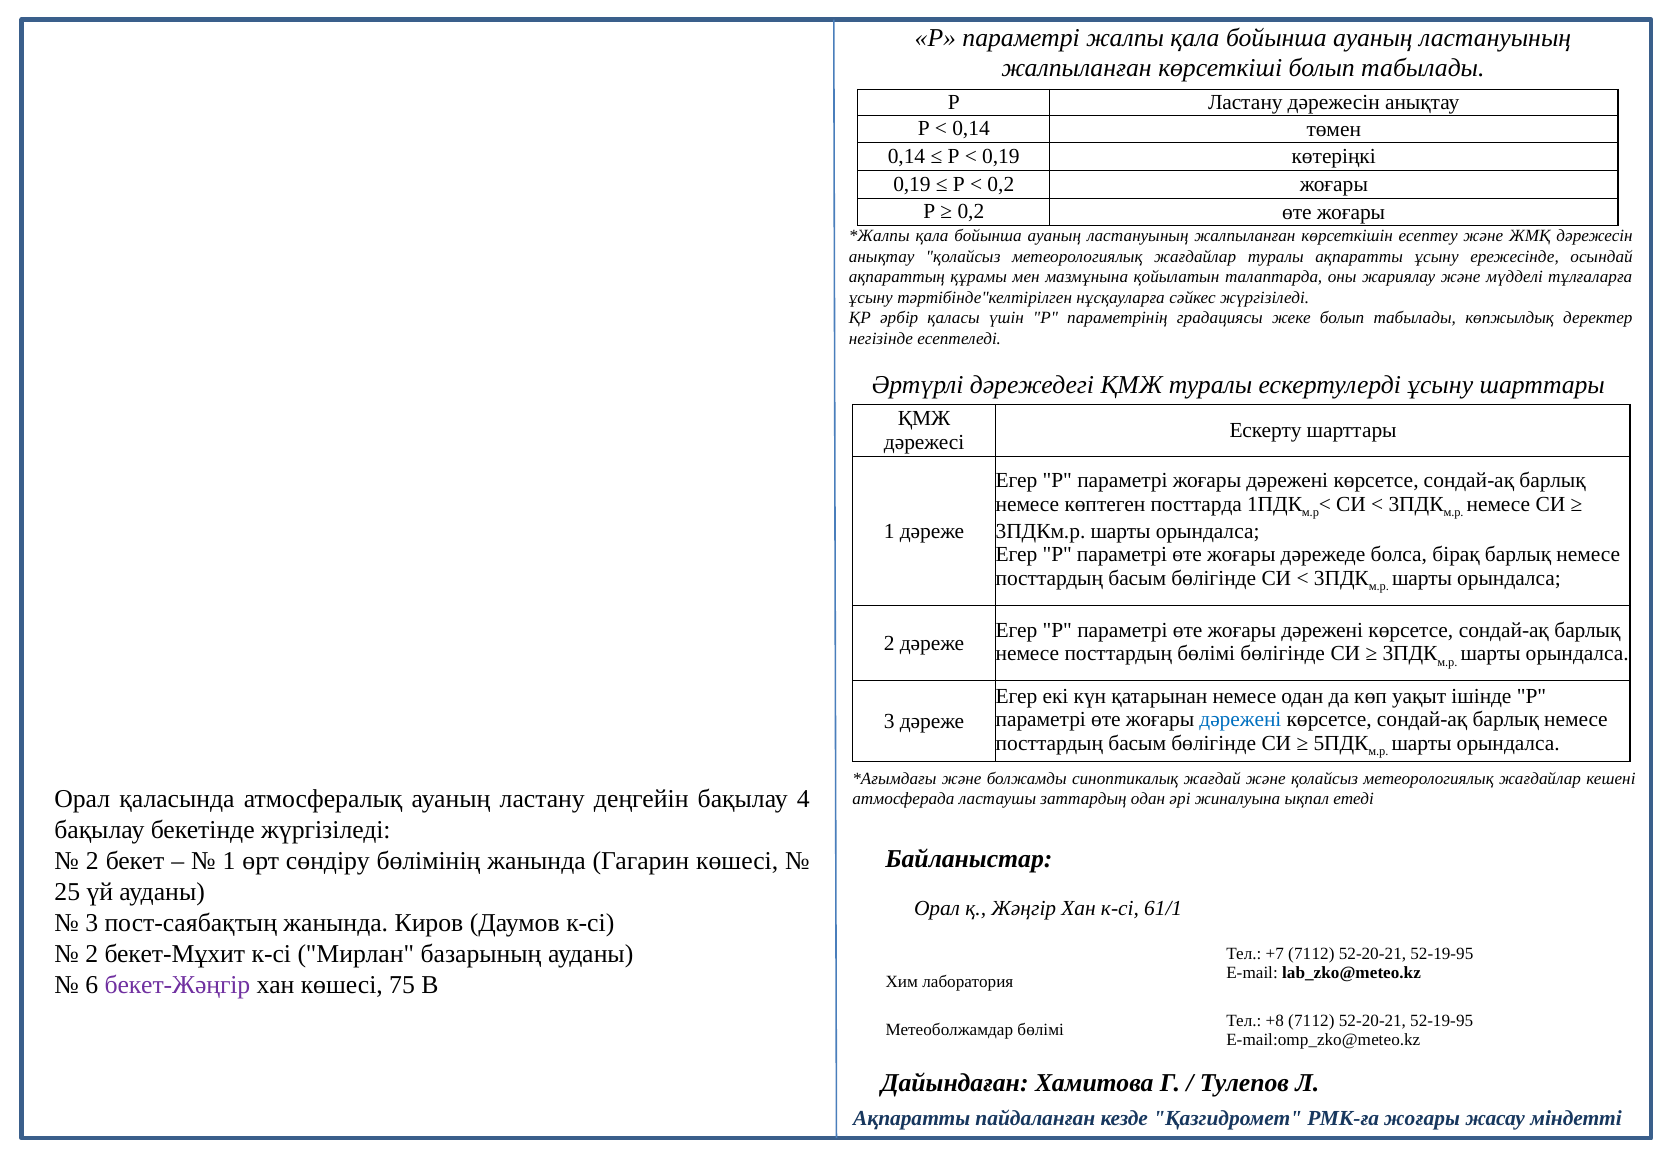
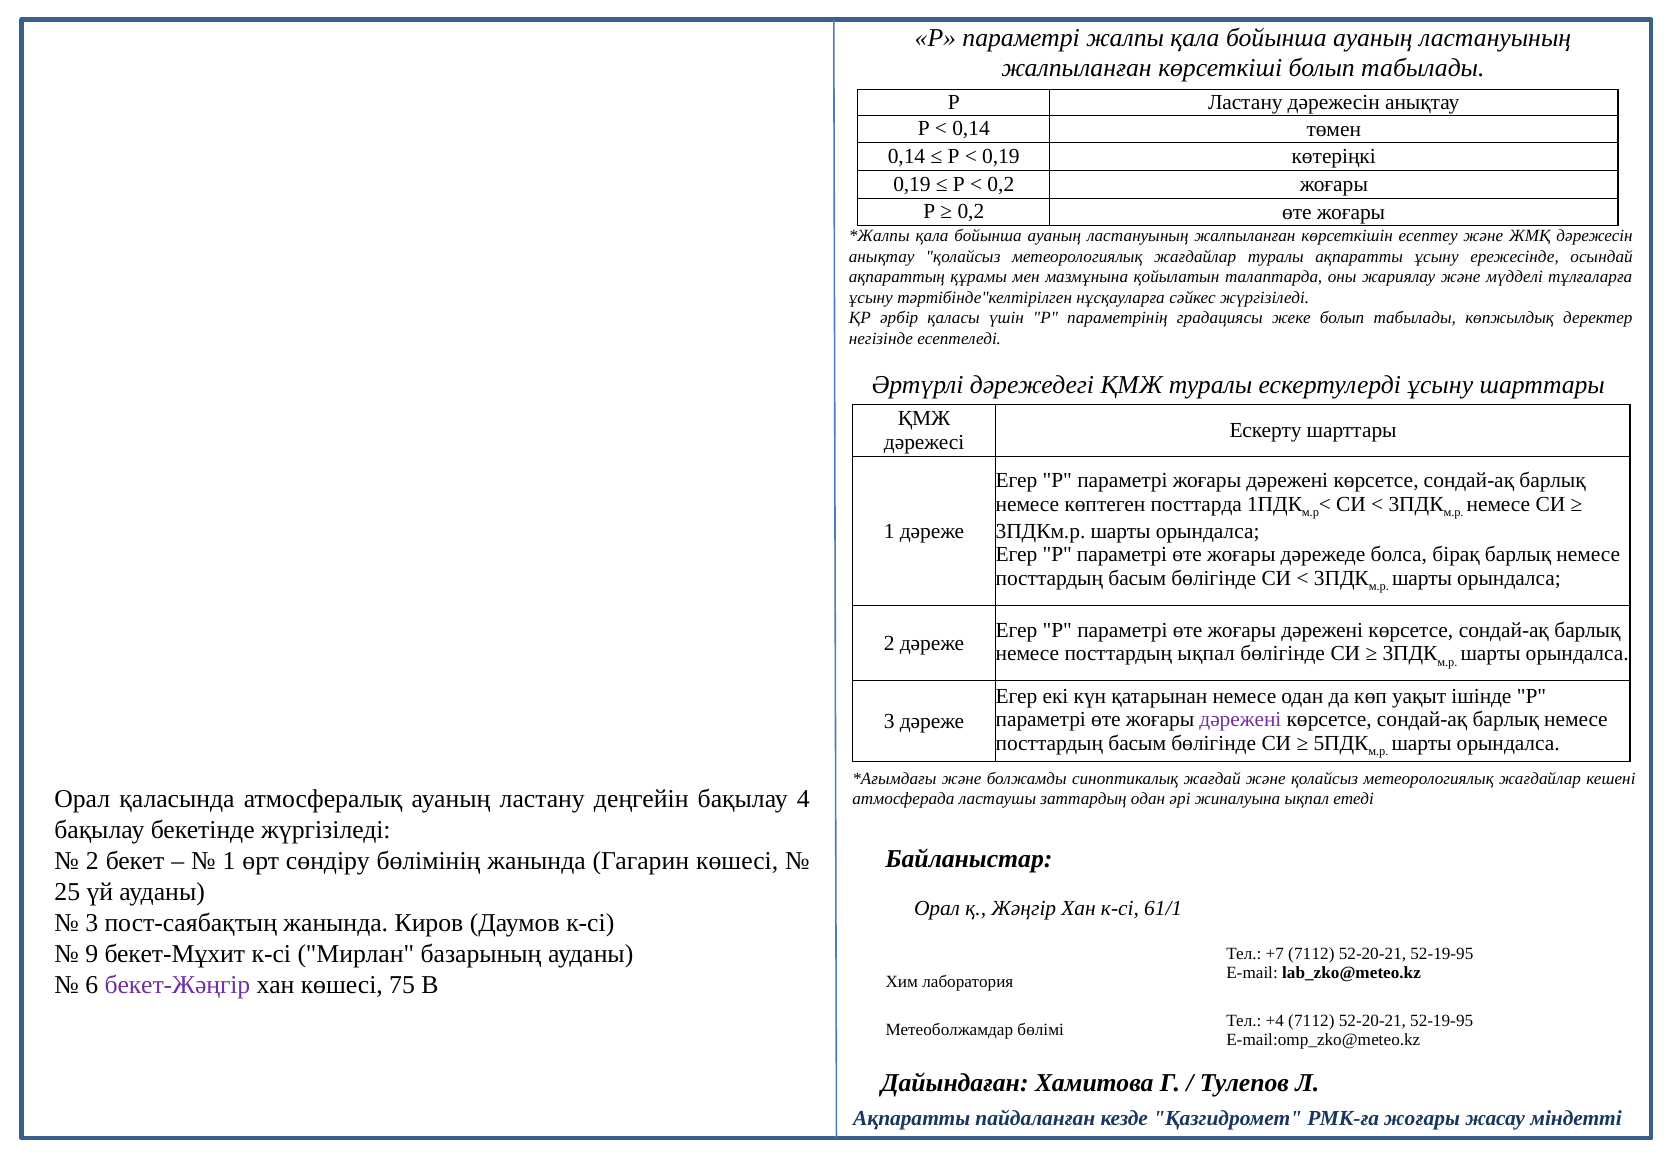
посттардың бөлімі: бөлімі -> ықпал
дәрежені at (1240, 720) colour: blue -> purple
2 at (92, 954): 2 -> 9
+8: +8 -> +4
